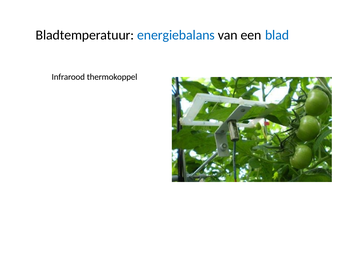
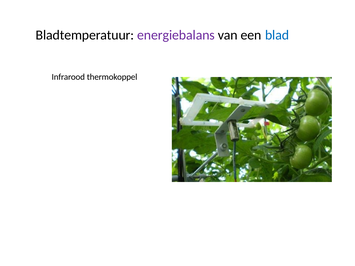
energiebalans colour: blue -> purple
